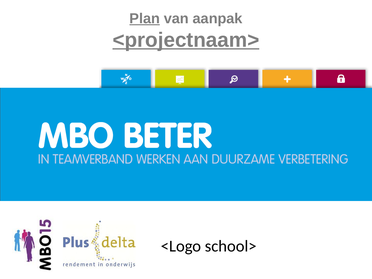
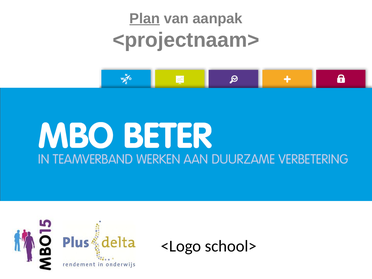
<projectnaam> underline: present -> none
